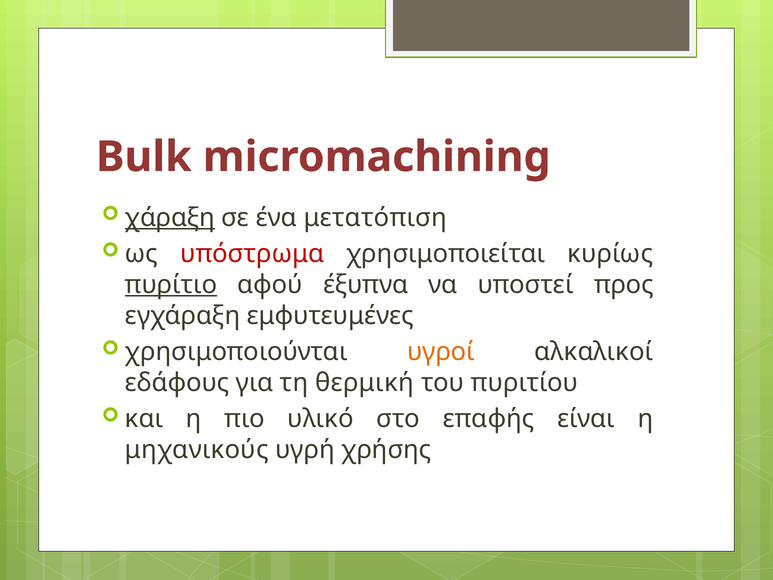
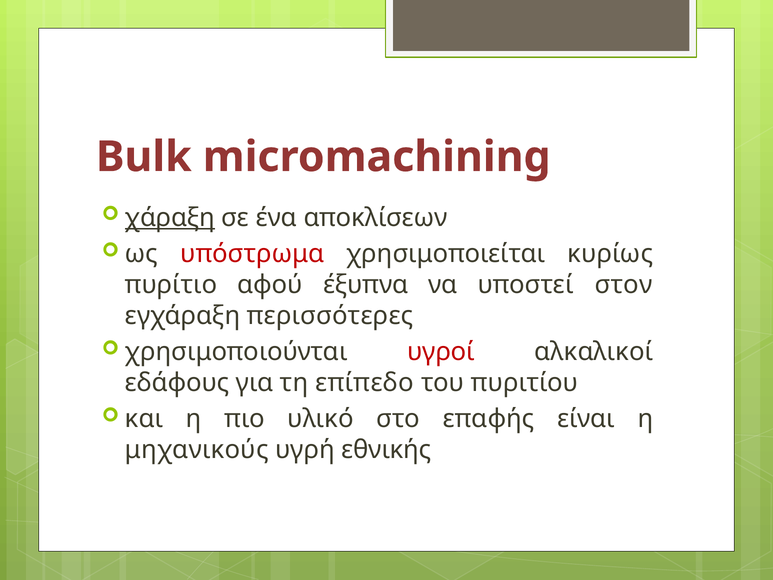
μετατόπιση: μετατόπιση -> αποκλίσεων
πυρίτιο underline: present -> none
προς: προς -> στον
εμφυτευμένες: εμφυτευμένες -> περισσότερες
υγροί colour: orange -> red
θερμική: θερμική -> επίπεδο
χρήσης: χρήσης -> εθνικής
